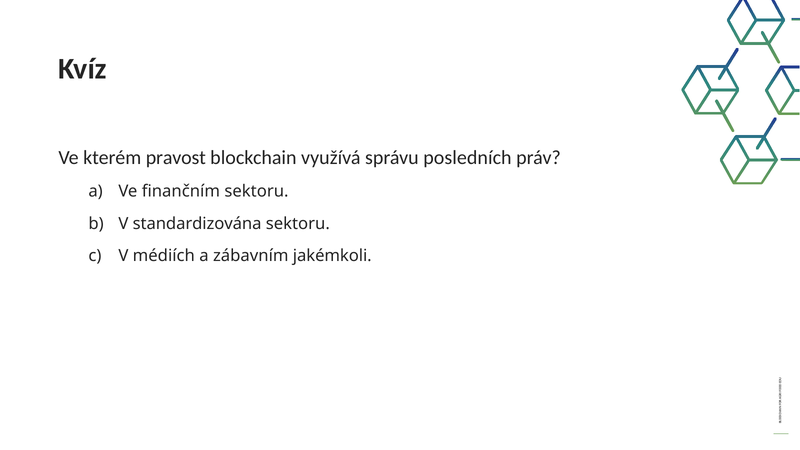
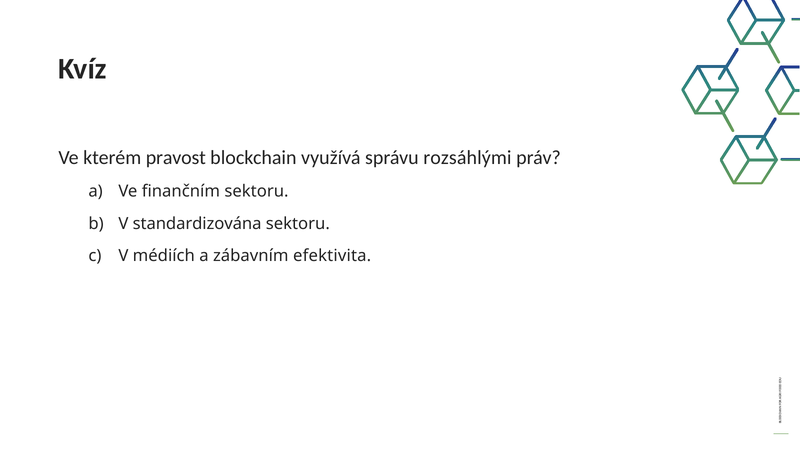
posledních: posledních -> rozsáhlými
jakémkoli: jakémkoli -> efektivita
